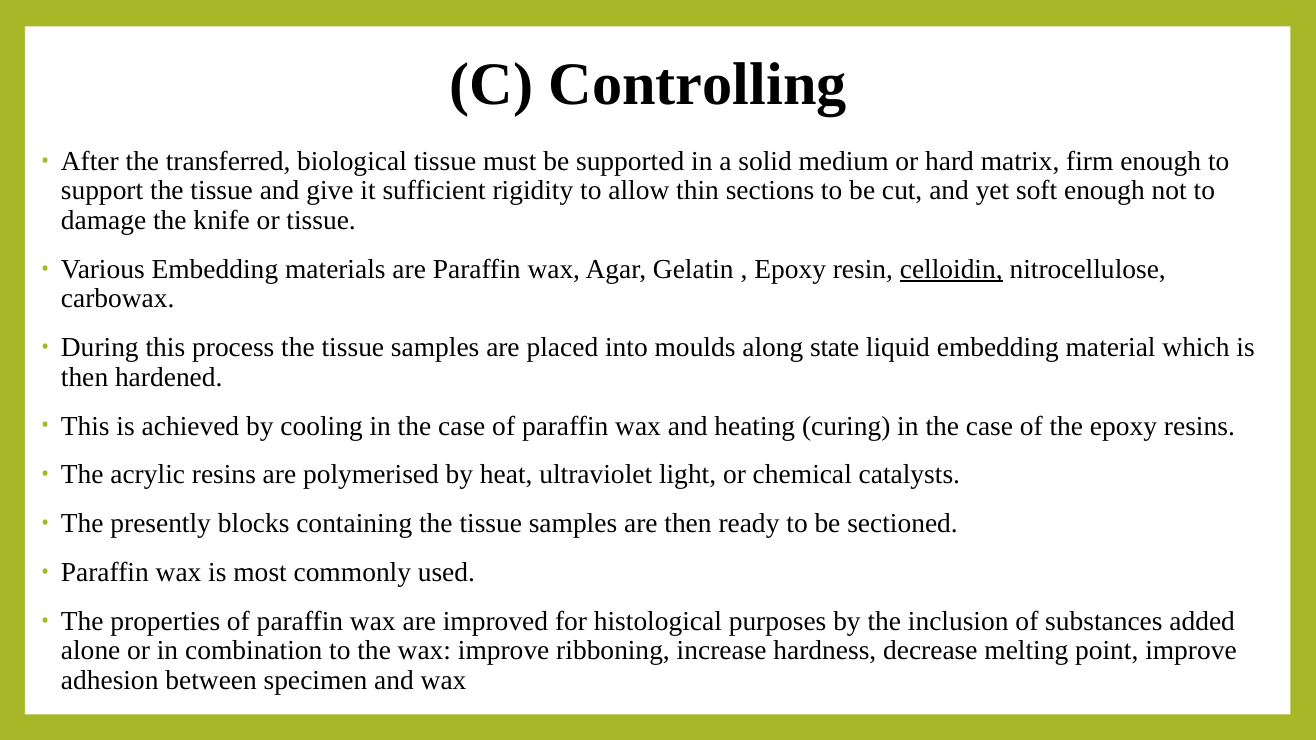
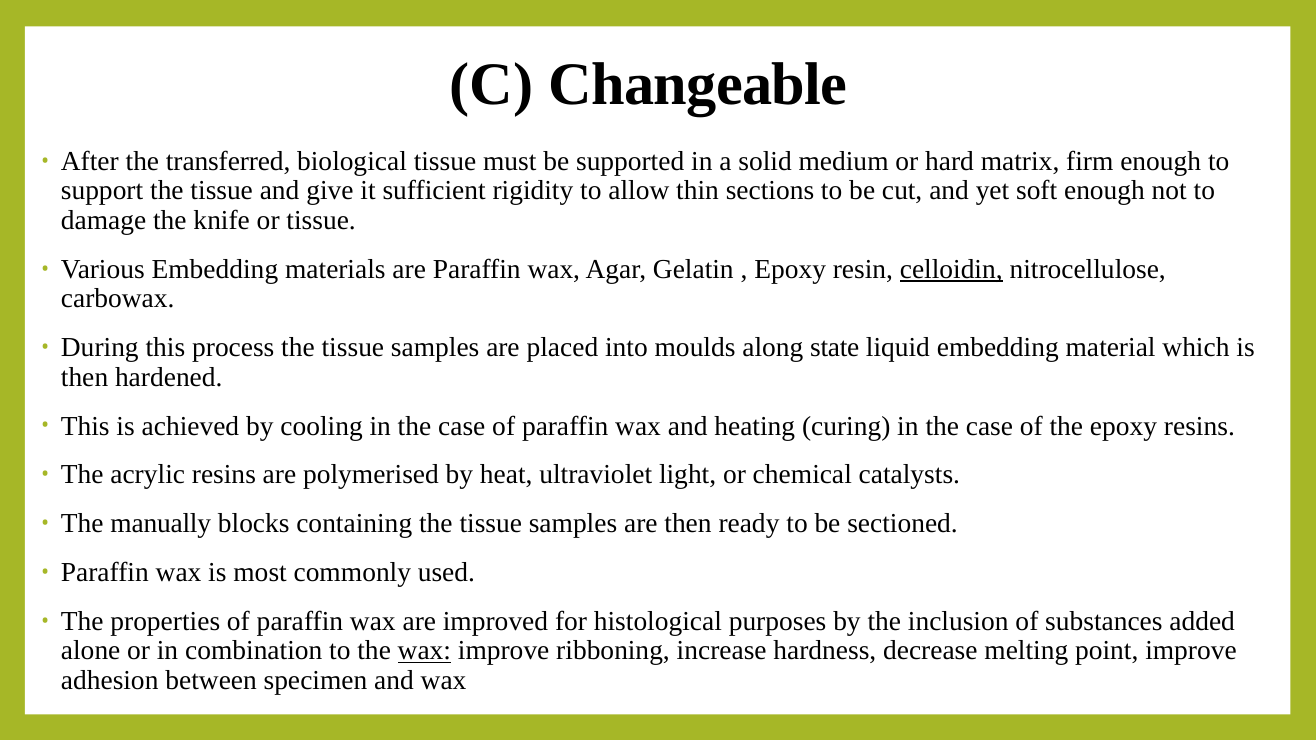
Controlling: Controlling -> Changeable
presently: presently -> manually
wax at (424, 651) underline: none -> present
